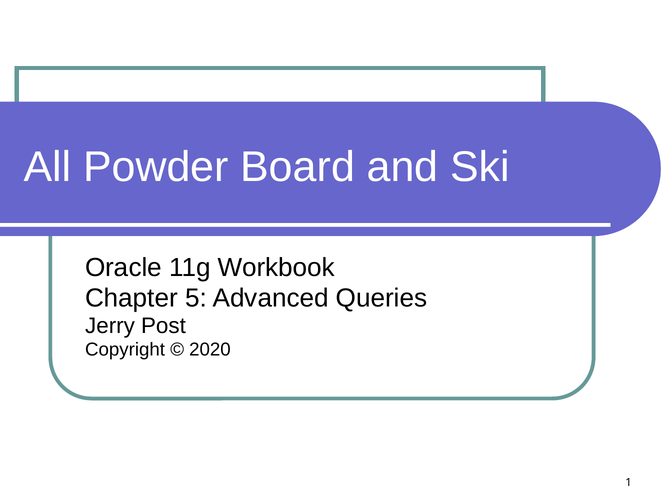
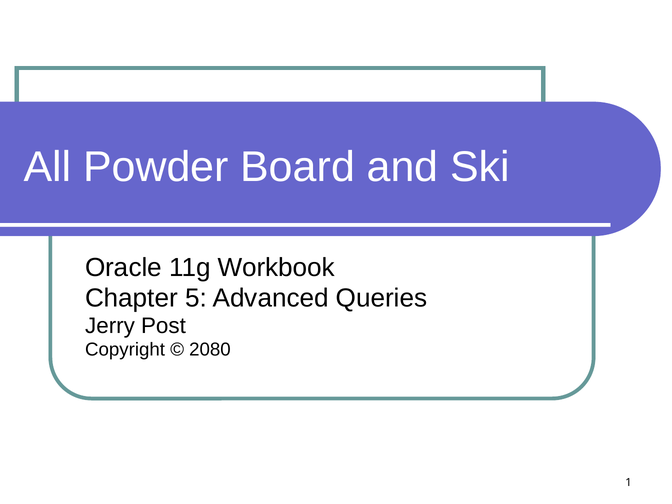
2020: 2020 -> 2080
